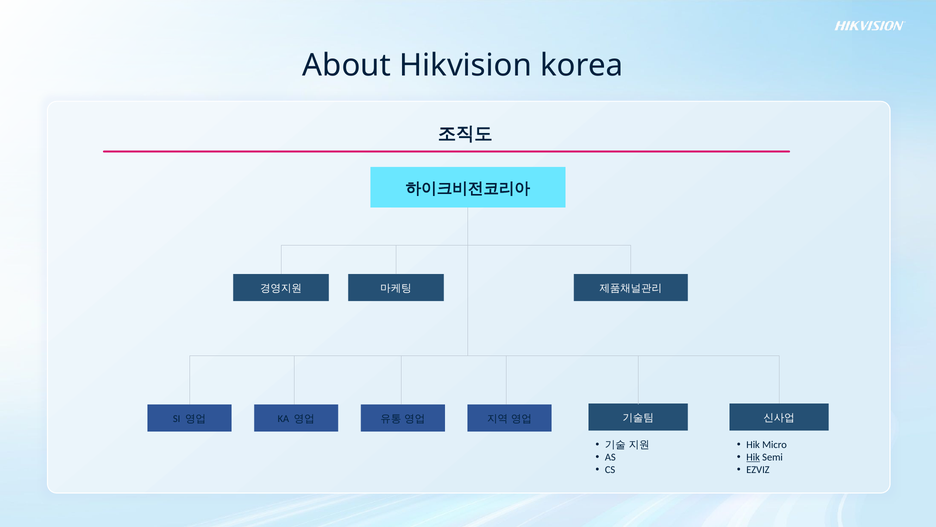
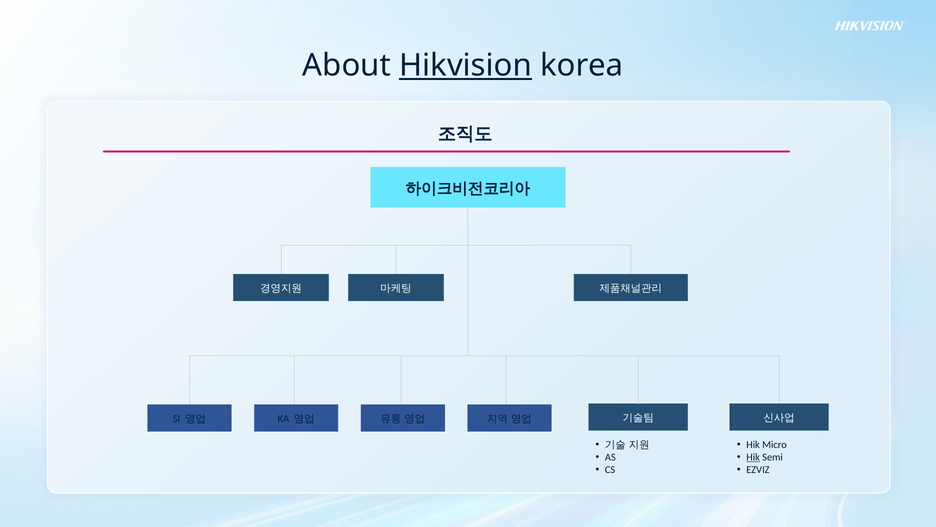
Hikvision underline: none -> present
